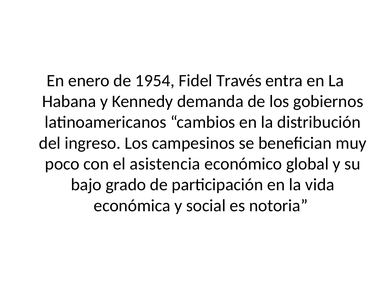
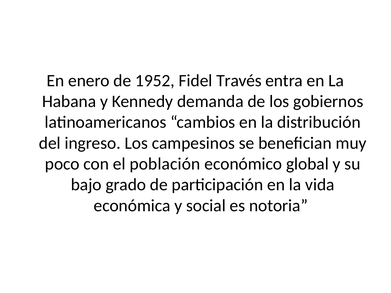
1954: 1954 -> 1952
asistencia: asistencia -> población
